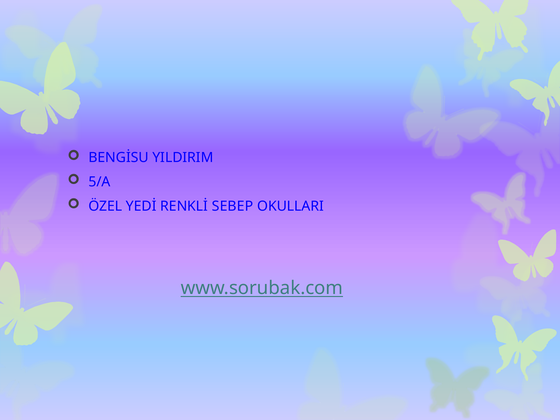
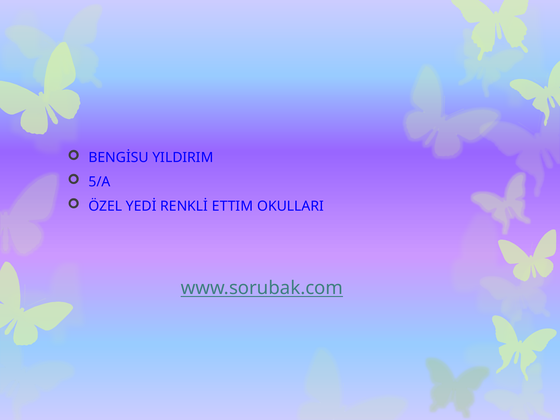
SEBEP: SEBEP -> ETTIM
